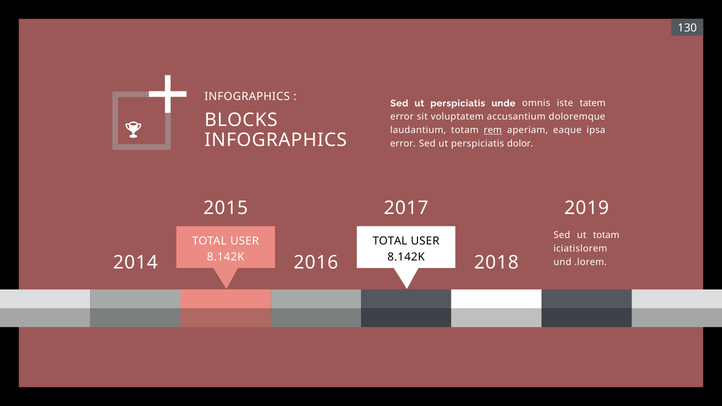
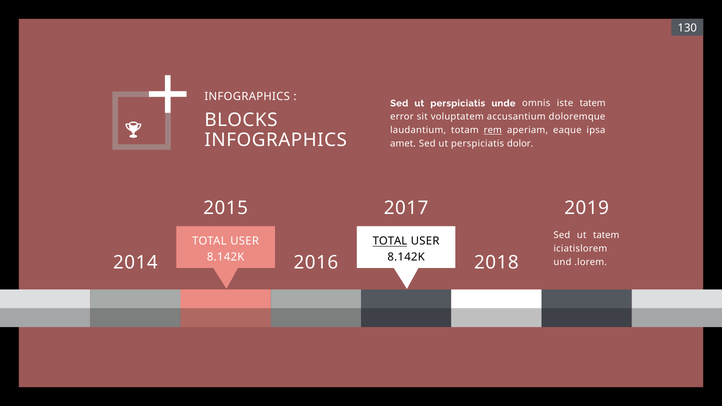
error at (403, 144): error -> amet
ut totam: totam -> tatem
TOTAL at (390, 241) underline: none -> present
